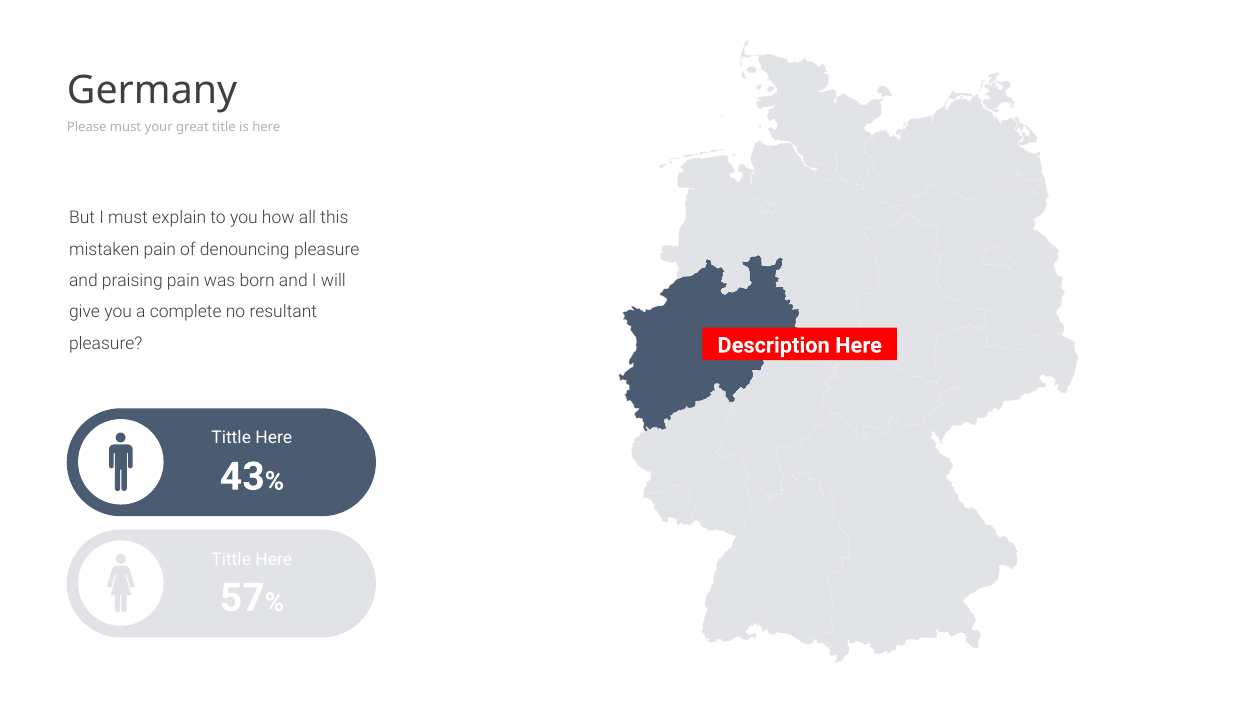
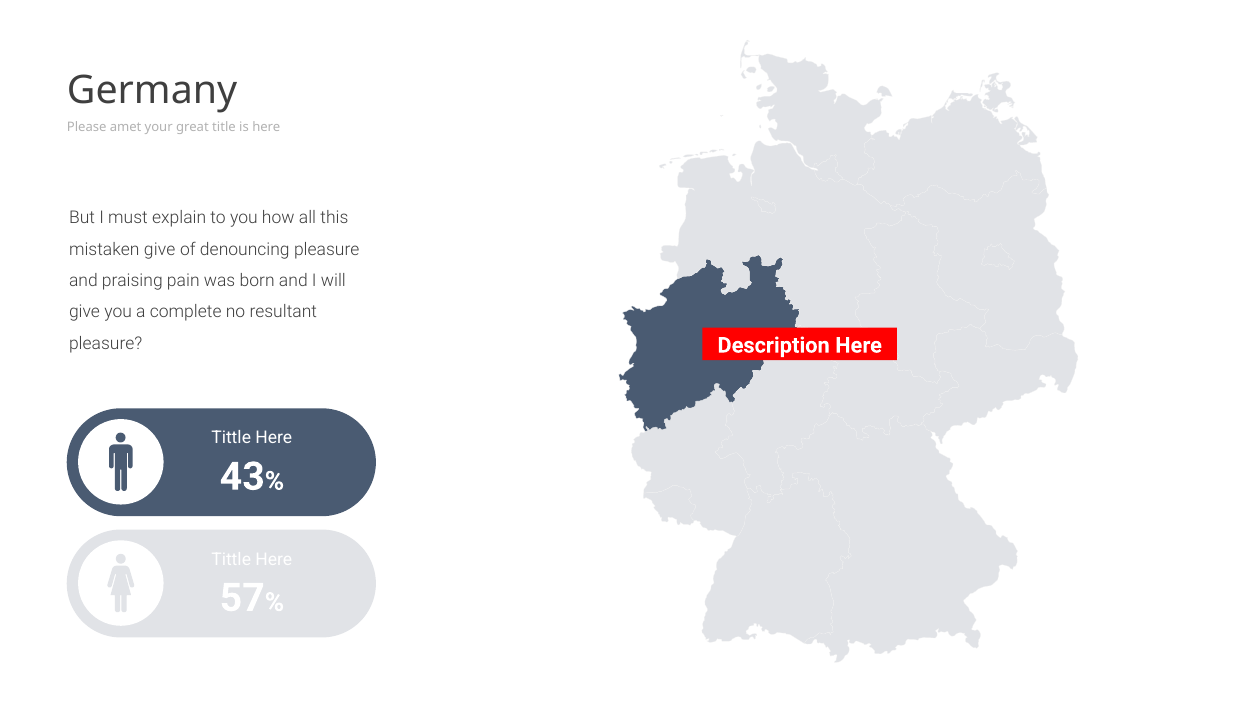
Please must: must -> amet
mistaken pain: pain -> give
